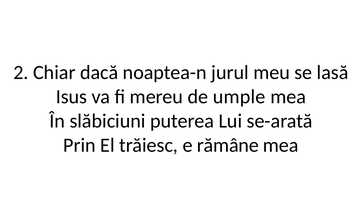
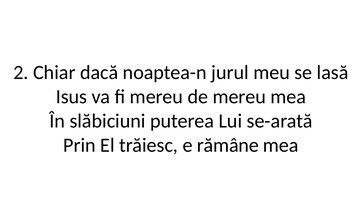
de umple: umple -> mereu
